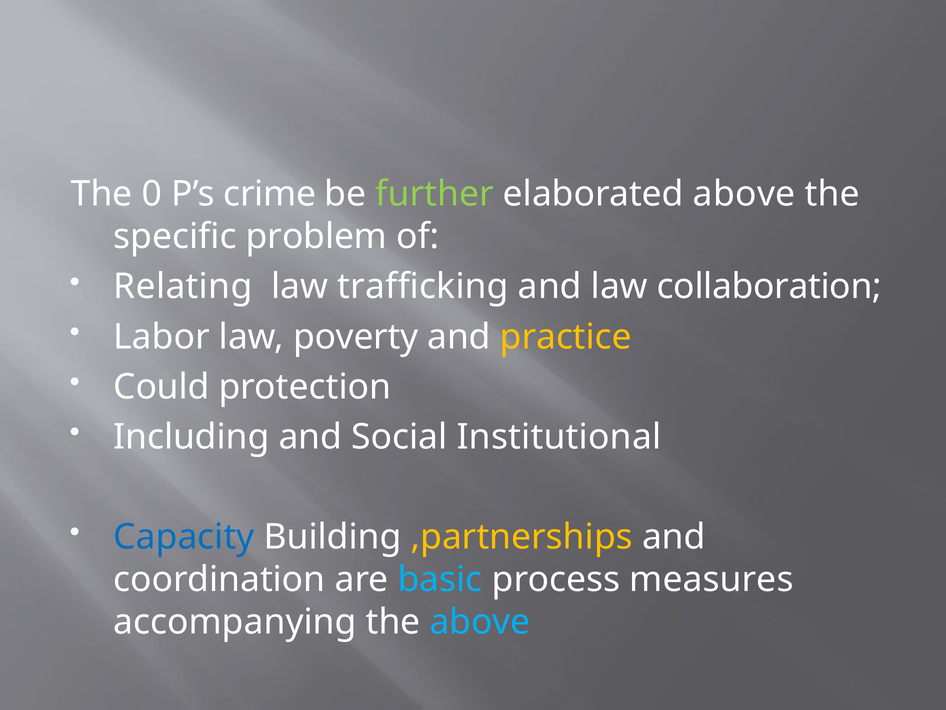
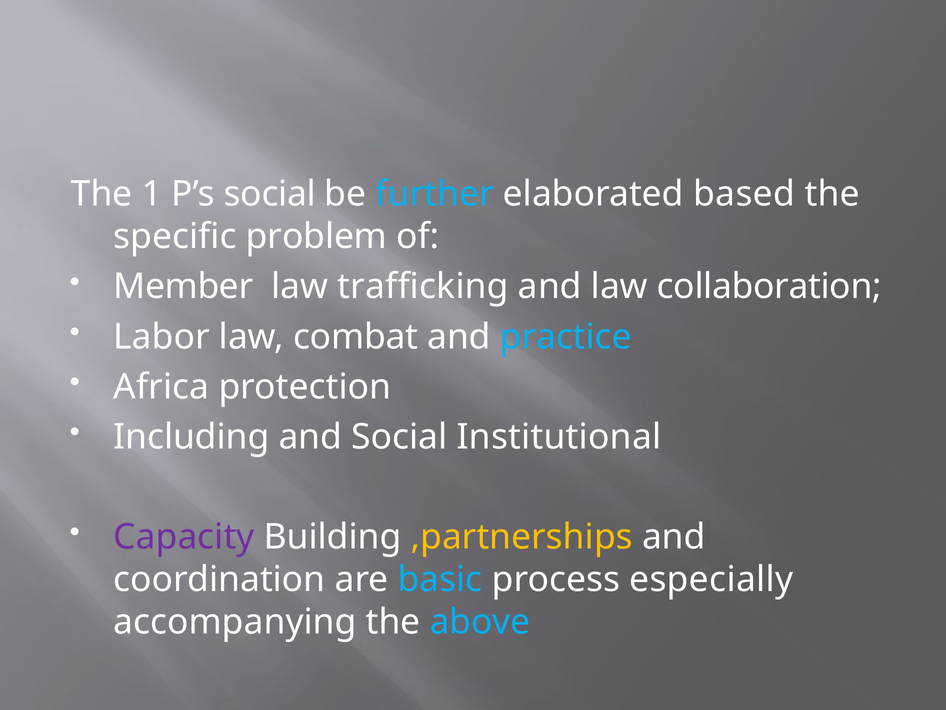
0: 0 -> 1
P’s crime: crime -> social
further colour: light green -> light blue
elaborated above: above -> based
Relating: Relating -> Member
poverty: poverty -> combat
practice colour: yellow -> light blue
Could: Could -> Africa
Capacity colour: blue -> purple
measures: measures -> especially
